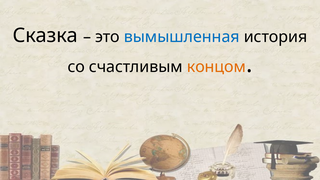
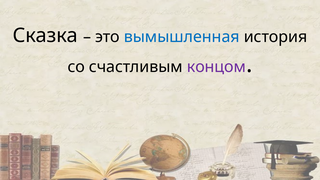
концом colour: orange -> purple
